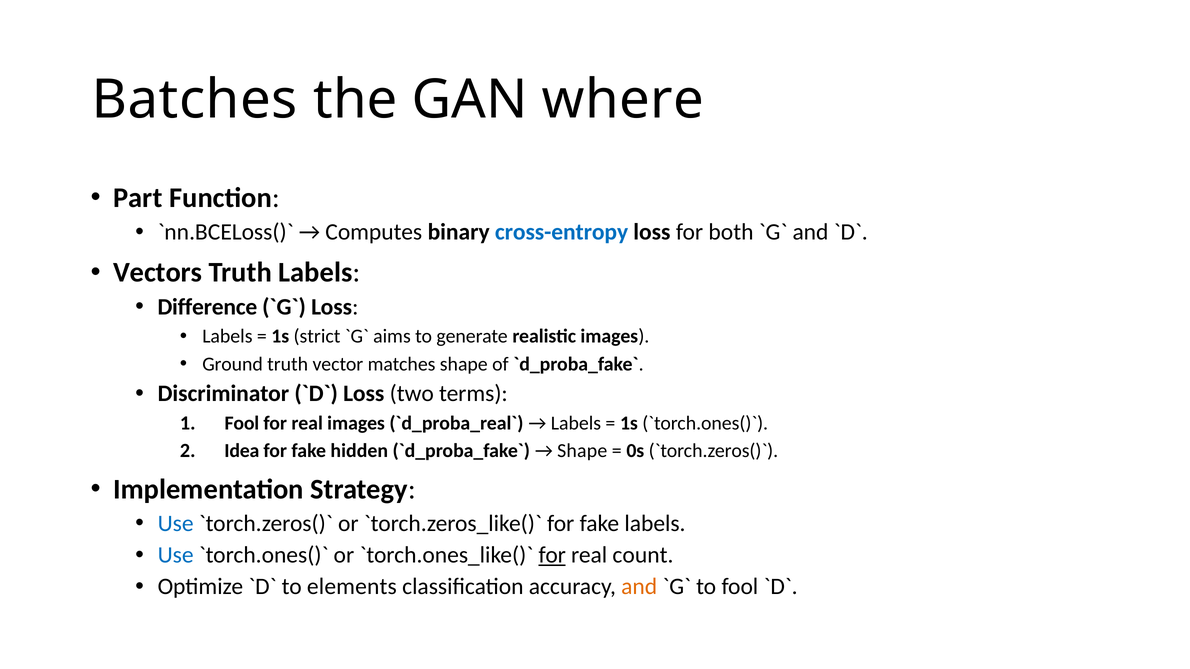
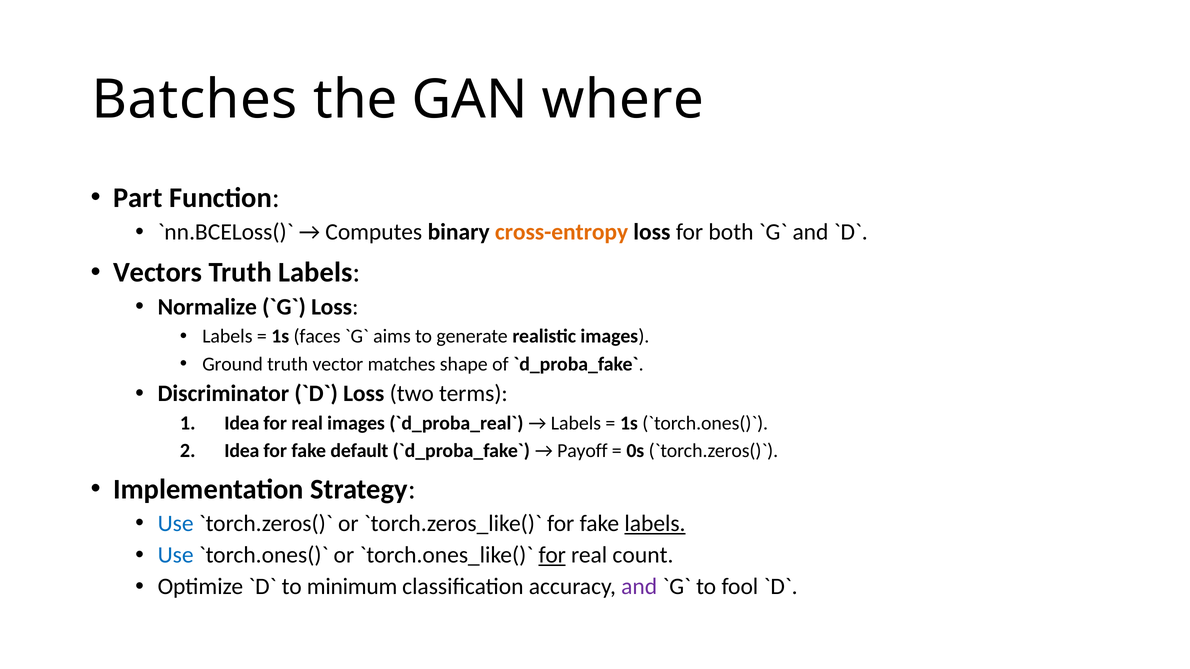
cross-entropy colour: blue -> orange
Difference: Difference -> Normalize
strict: strict -> faces
Fool at (242, 423): Fool -> Idea
hidden: hidden -> default
Shape at (582, 451): Shape -> Payoff
labels at (655, 524) underline: none -> present
elements: elements -> minimum
and at (639, 587) colour: orange -> purple
